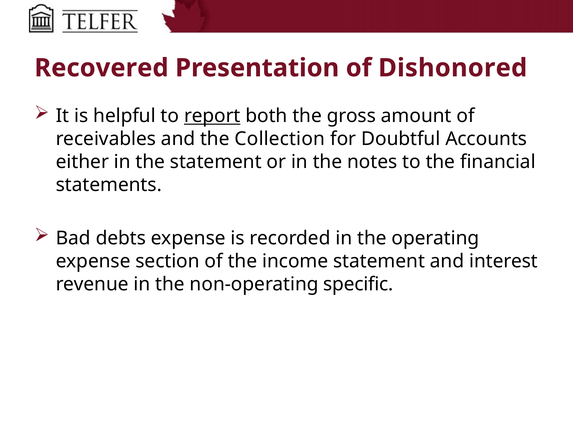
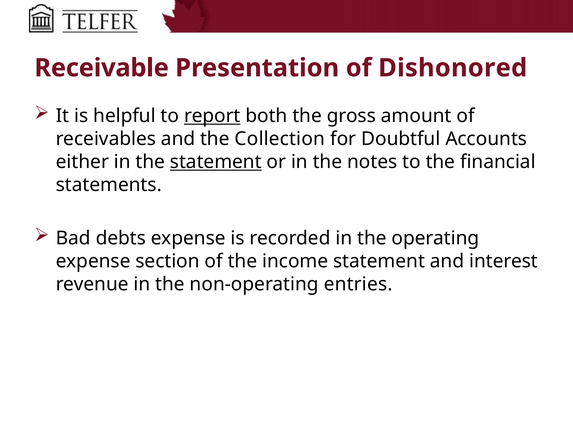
Recovered: Recovered -> Receivable
statement at (216, 162) underline: none -> present
specific: specific -> entries
